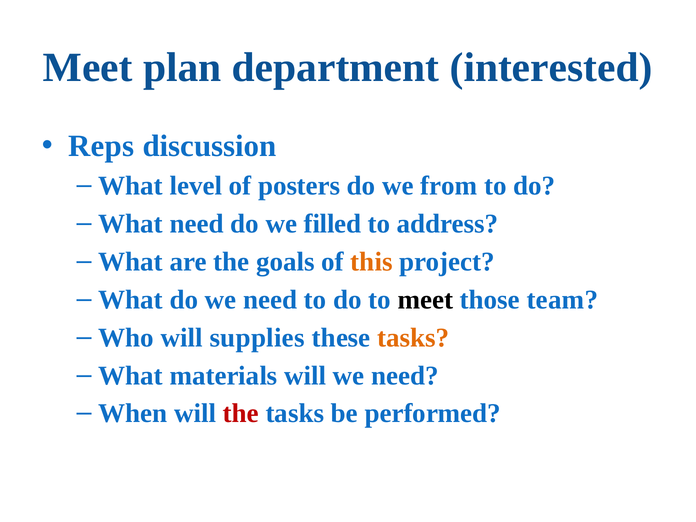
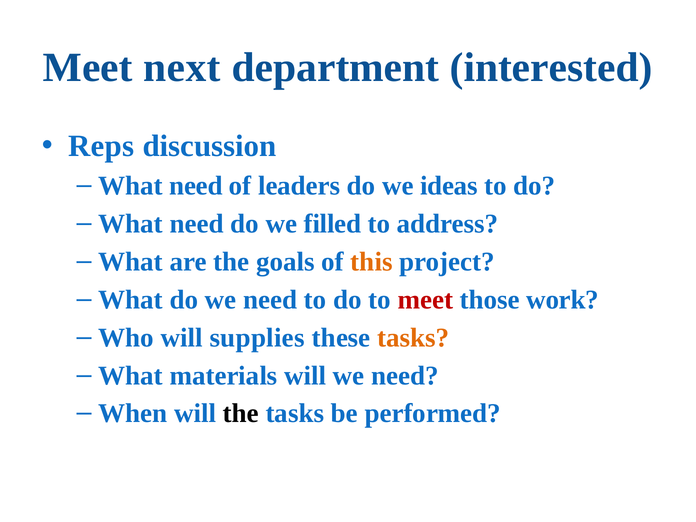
plan: plan -> next
level at (196, 186): level -> need
posters: posters -> leaders
from: from -> ideas
meet at (425, 300) colour: black -> red
team: team -> work
the at (241, 414) colour: red -> black
